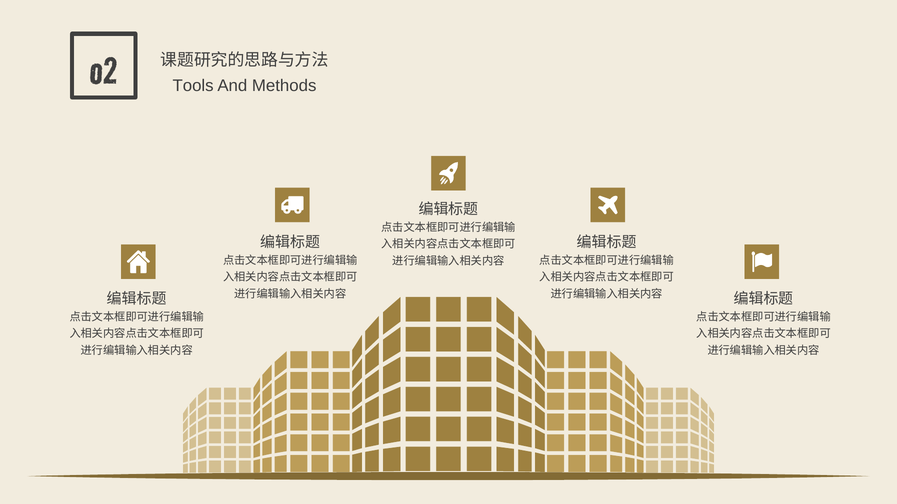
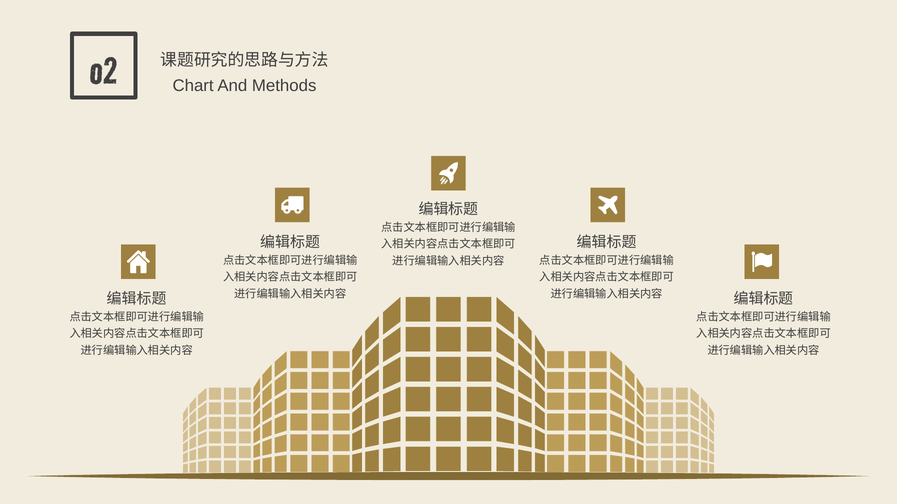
Tools: Tools -> Chart
